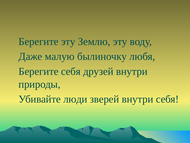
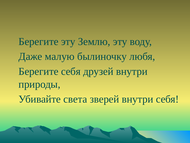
люди: люди -> света
